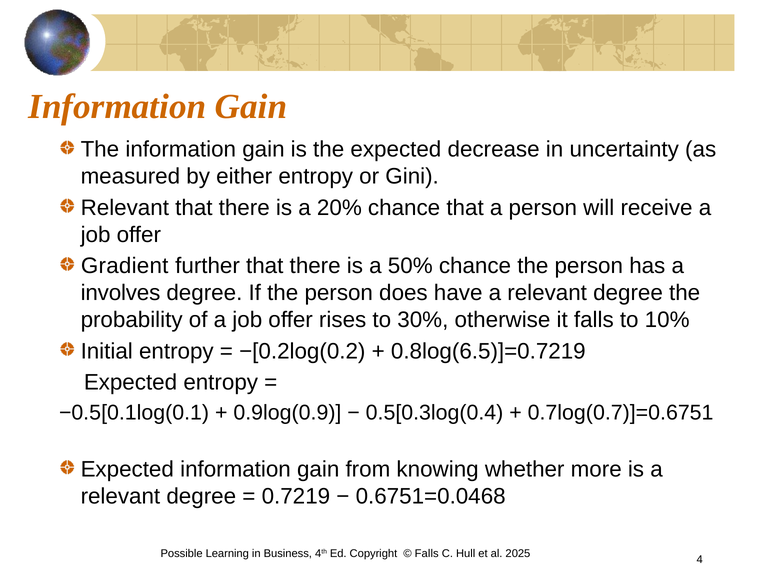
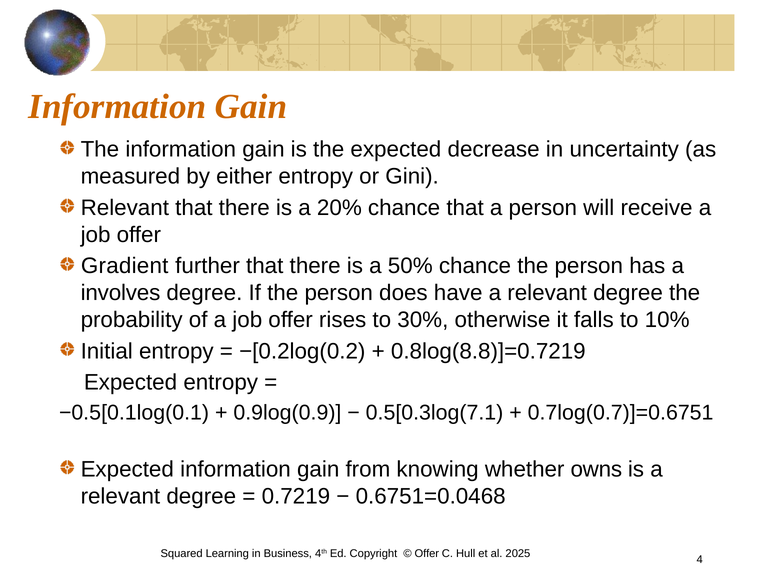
0.8log(6.5)]=0.7219: 0.8log(6.5)]=0.7219 -> 0.8log(8.8)]=0.7219
0.5[0.3log(0.4: 0.5[0.3log(0.4 -> 0.5[0.3log(7.1
more: more -> owns
Possible: Possible -> Squared
Falls at (427, 553): Falls -> Offer
